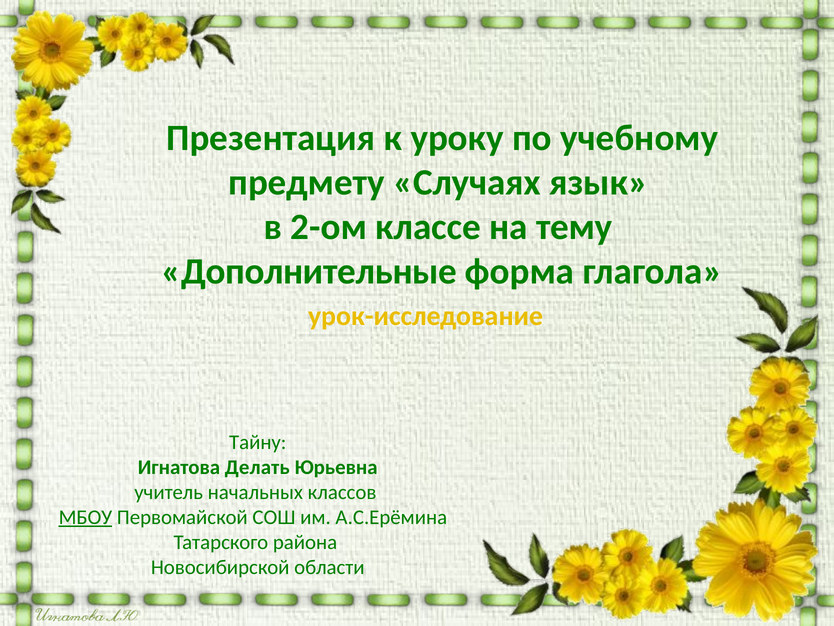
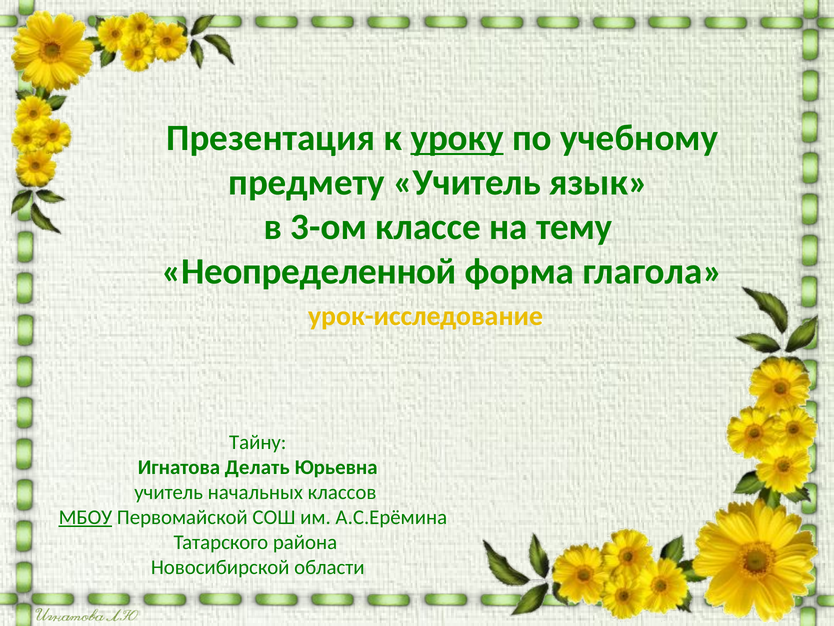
уроку underline: none -> present
предмету Случаях: Случаях -> Учитель
2-ом: 2-ом -> 3-ом
Дополнительные: Дополнительные -> Неопределенной
